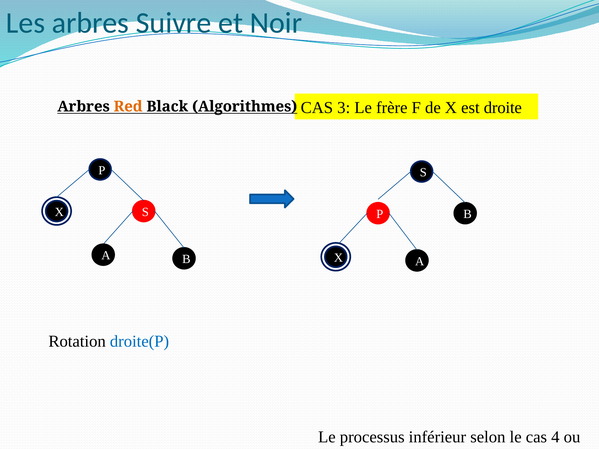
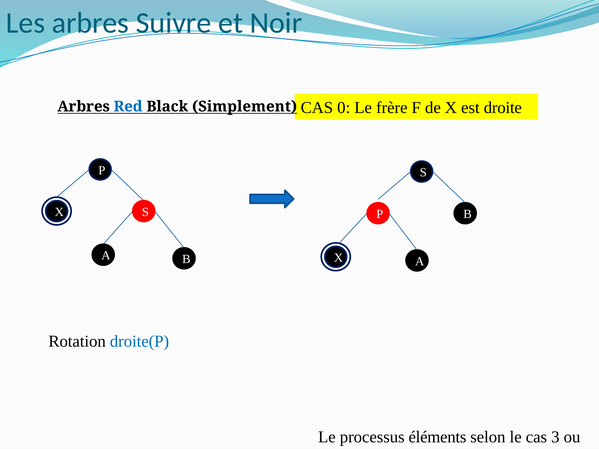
CAS 3: 3 -> 0
Red colour: orange -> blue
Algorithmes: Algorithmes -> Simplement
inférieur: inférieur -> éléments
cas 4: 4 -> 3
